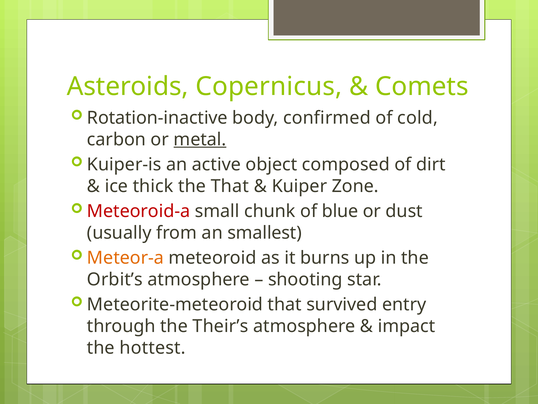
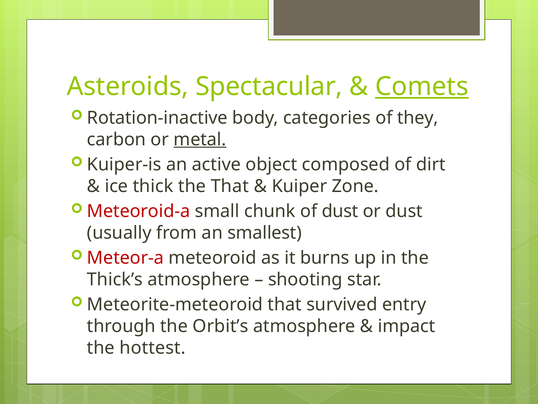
Copernicus: Copernicus -> Spectacular
Comets underline: none -> present
confirmed: confirmed -> categories
cold: cold -> they
of blue: blue -> dust
Meteor-a colour: orange -> red
Orbit’s: Orbit’s -> Thick’s
Their’s: Their’s -> Orbit’s
